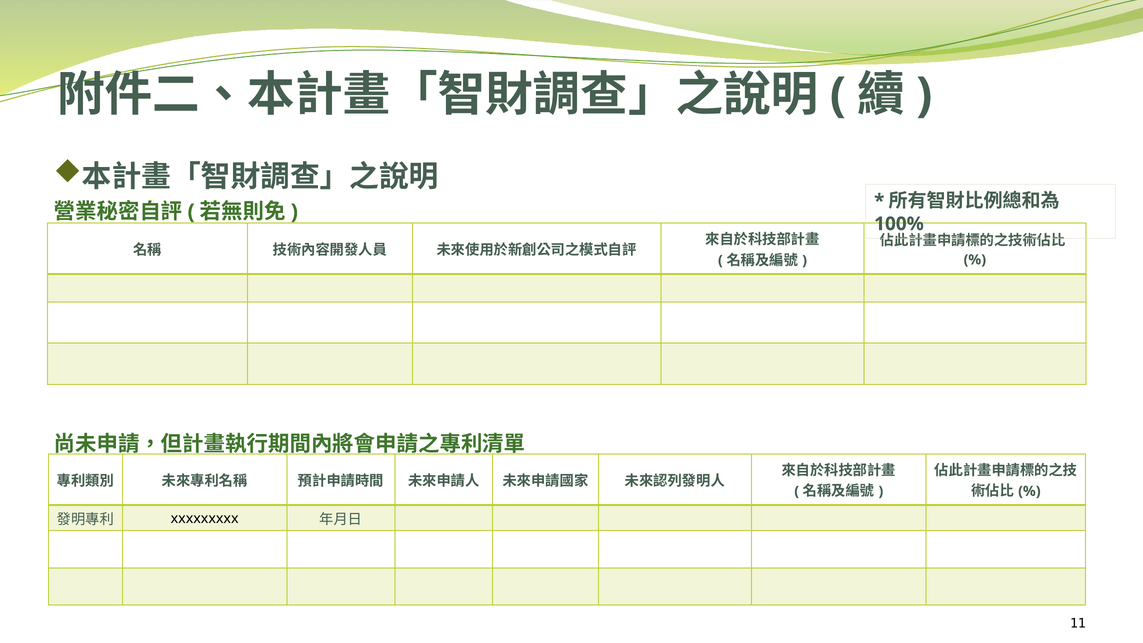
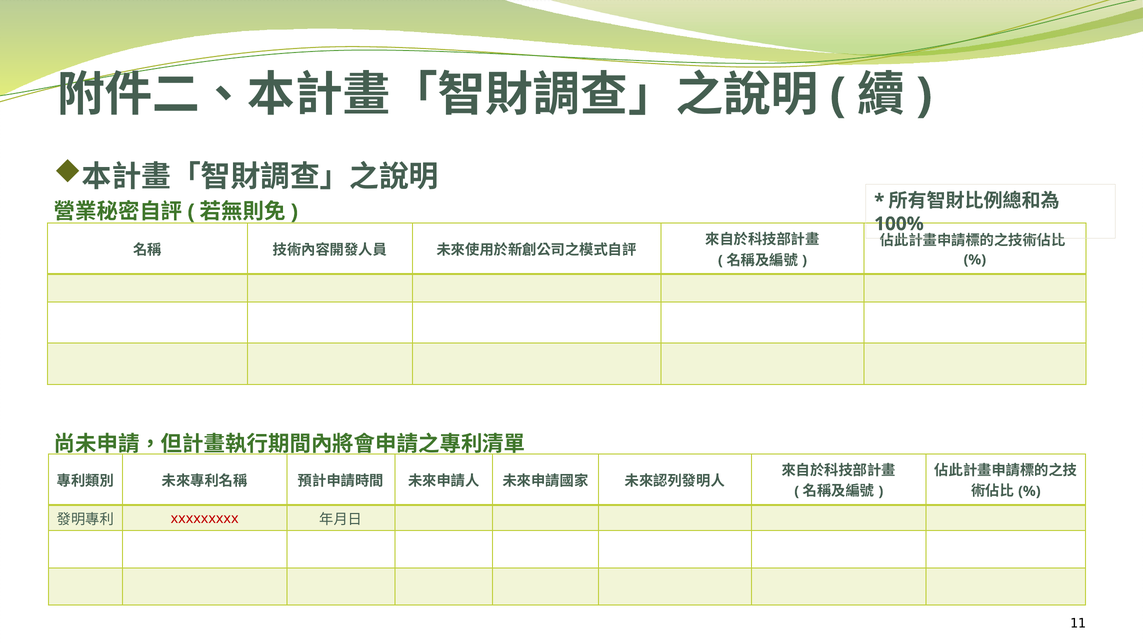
xxxxxxxxx colour: black -> red
